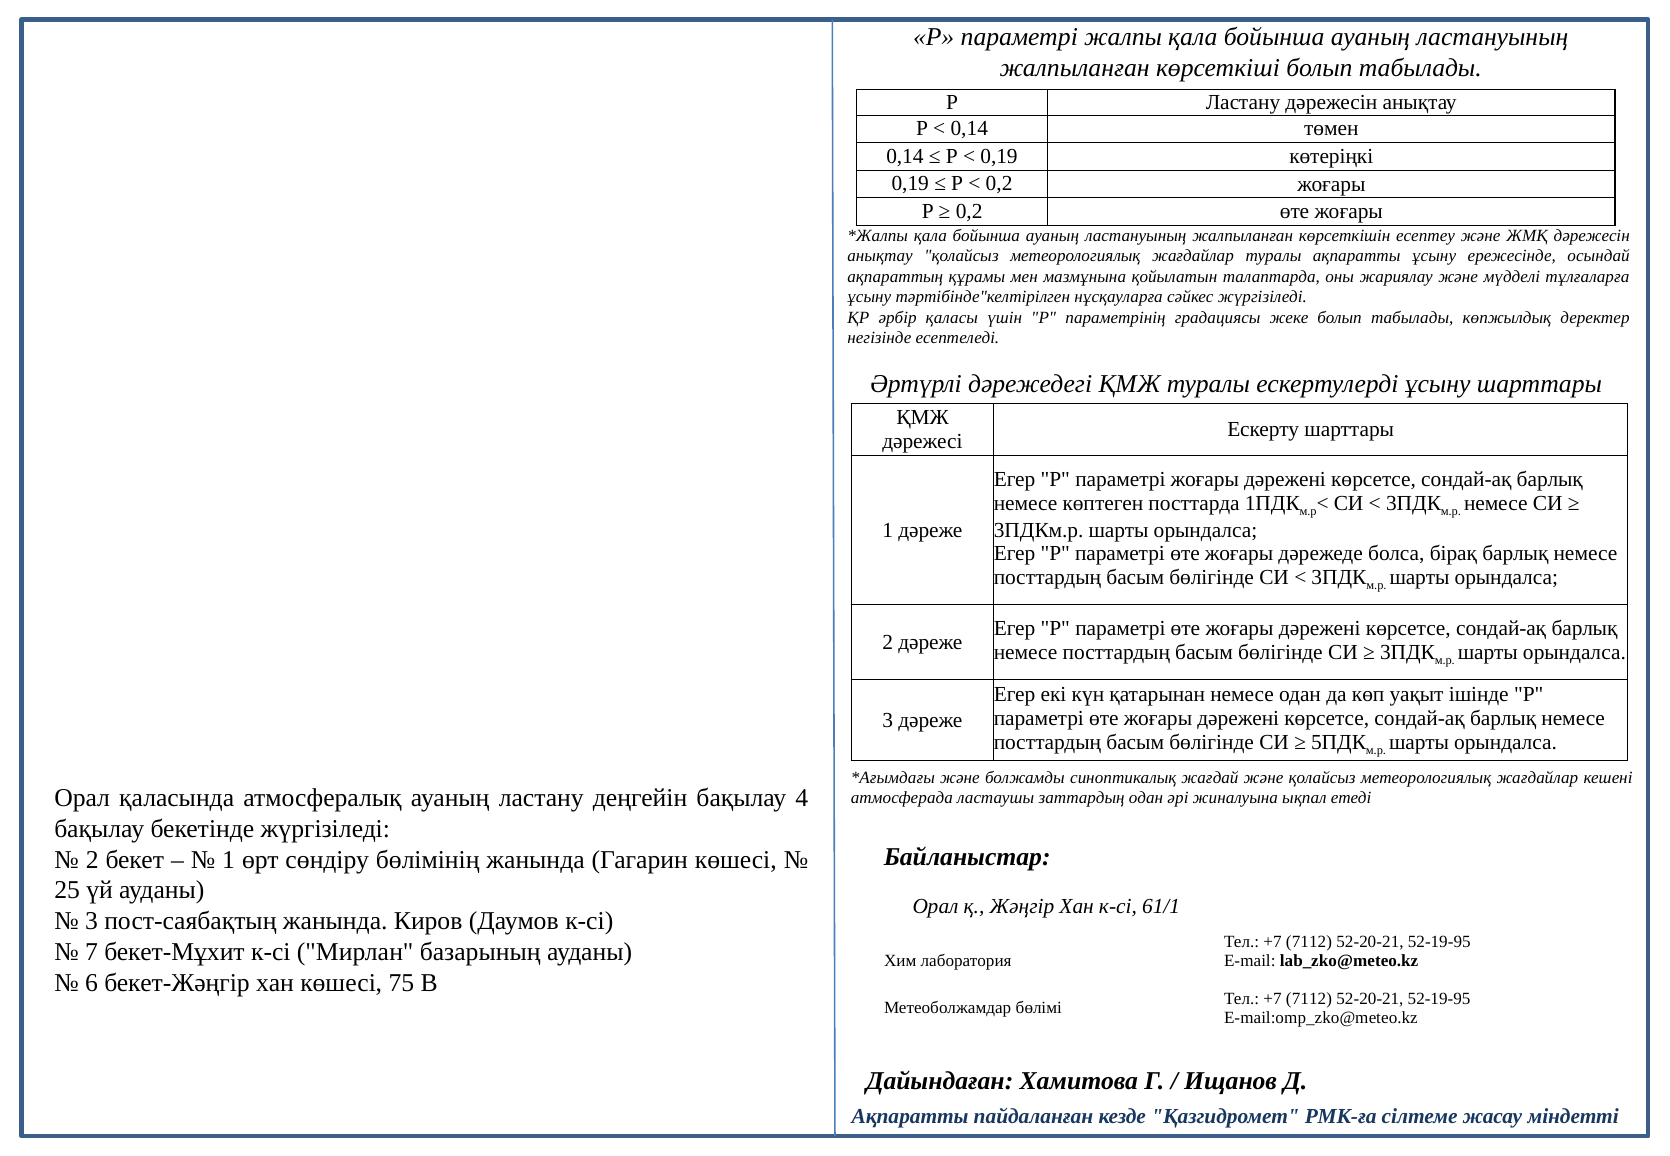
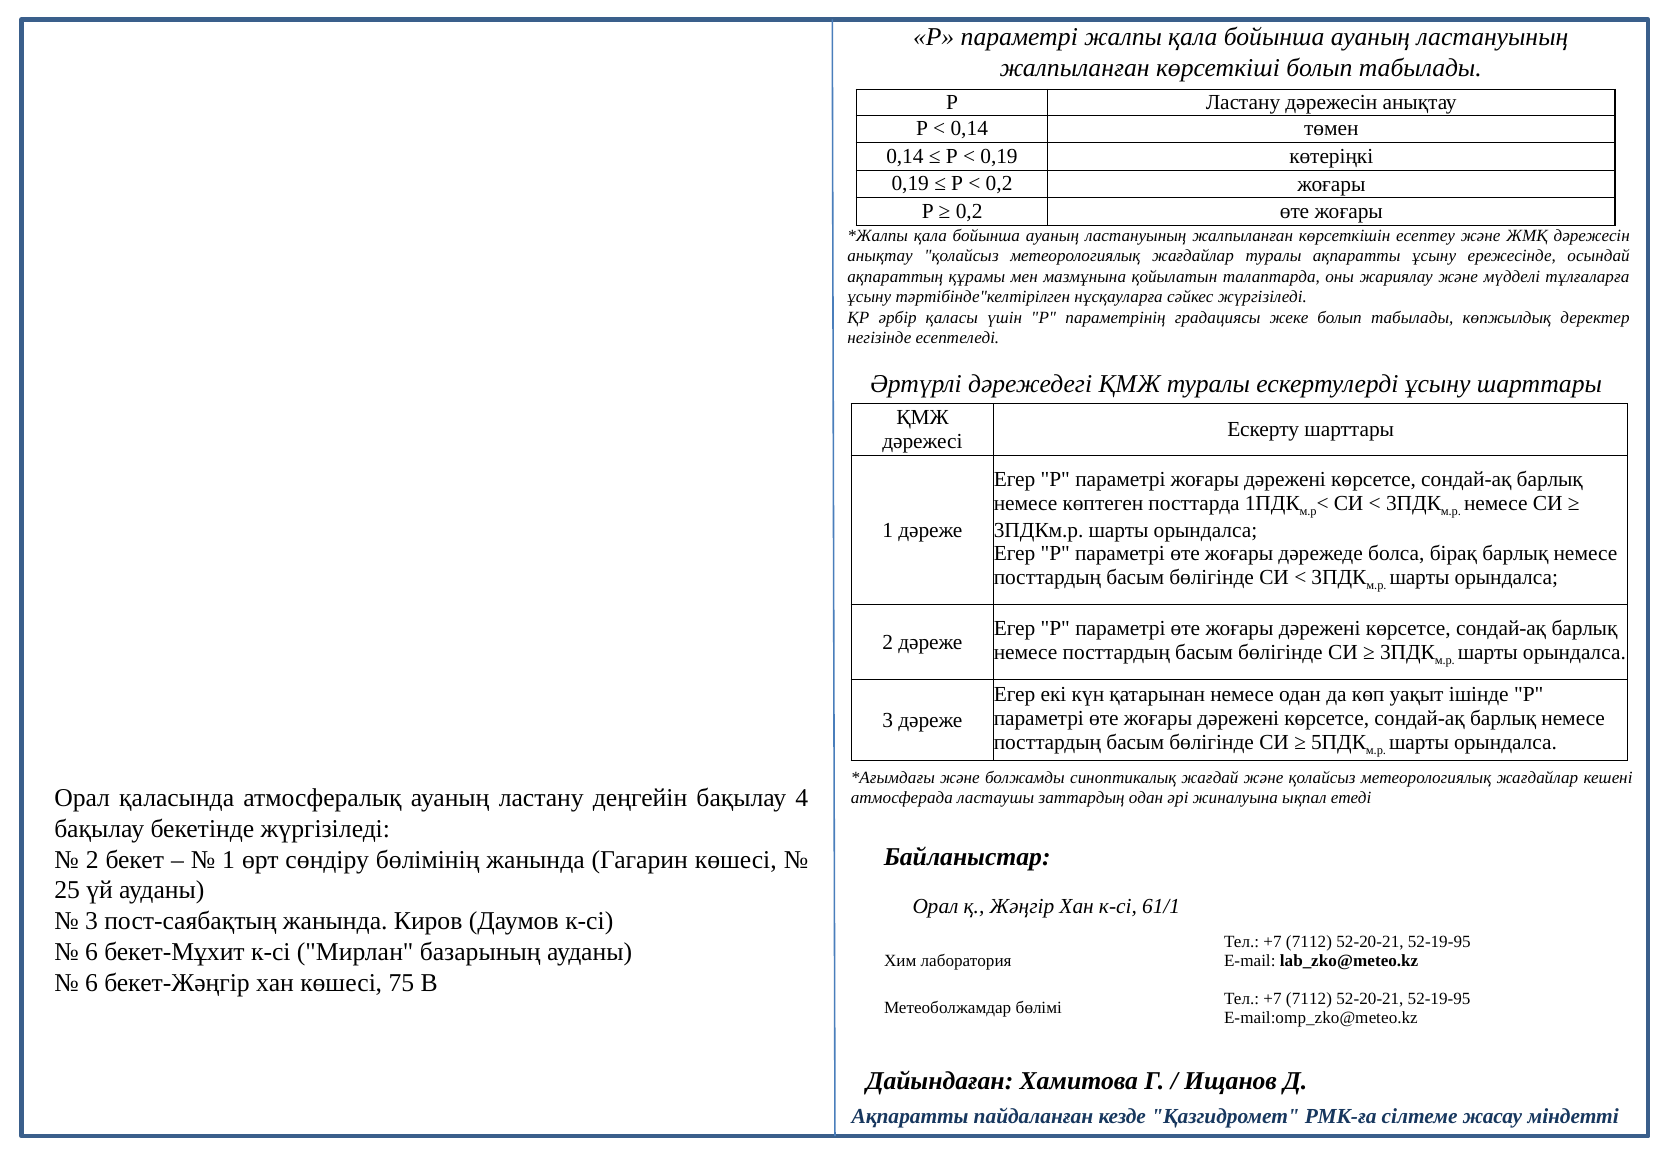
7 at (92, 952): 7 -> 6
